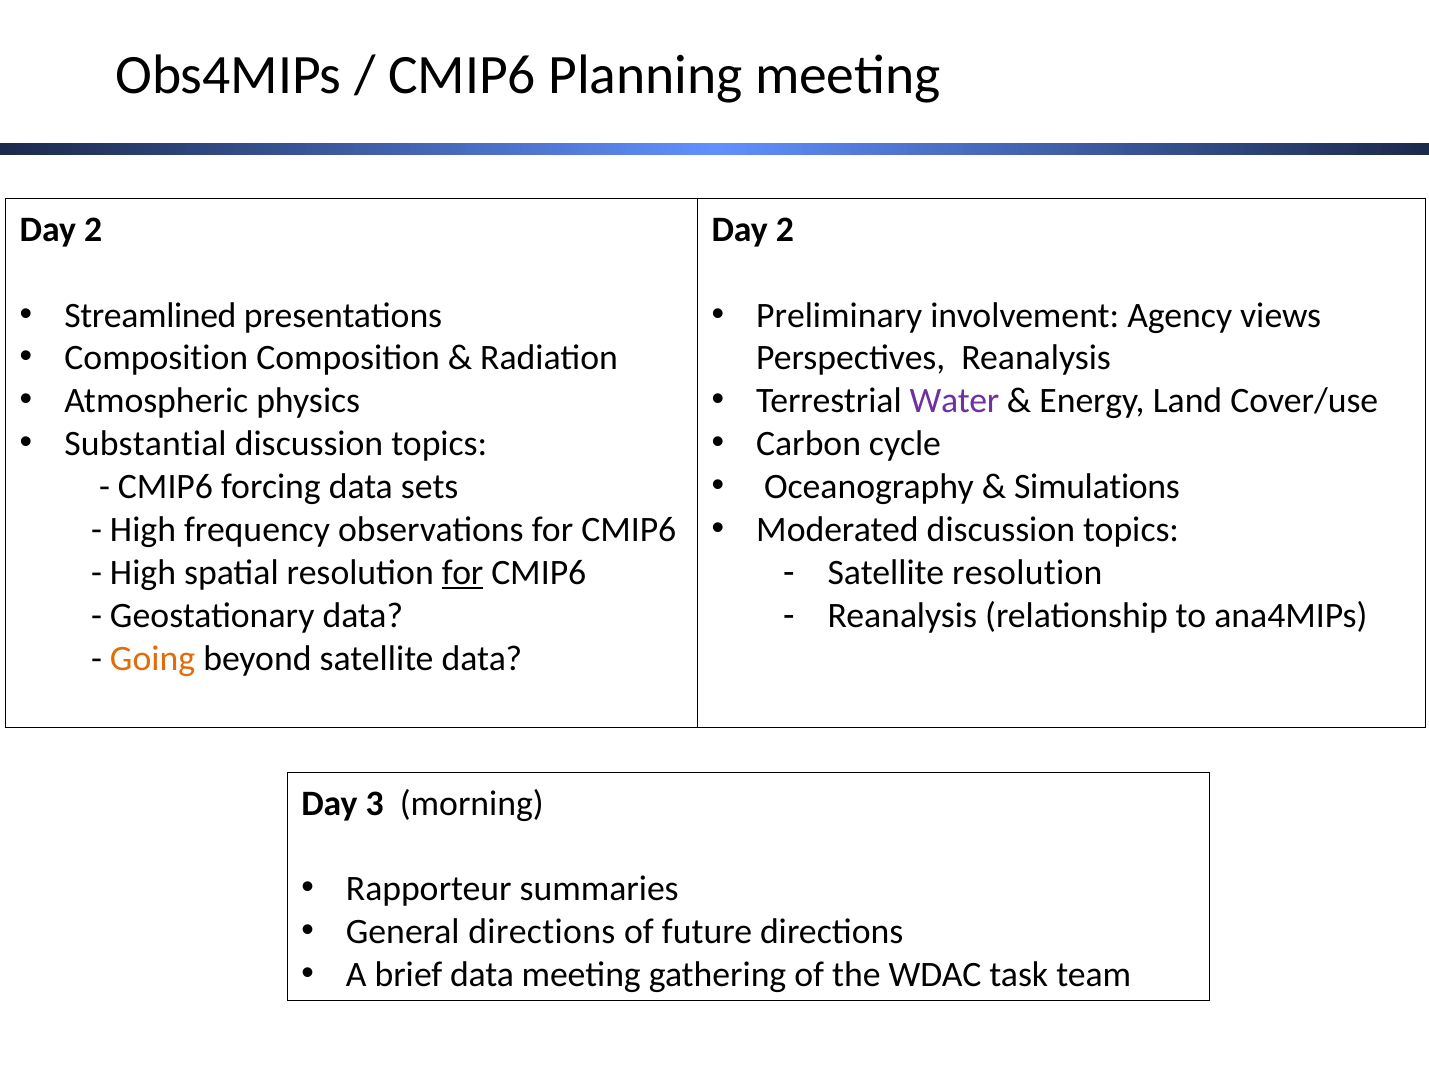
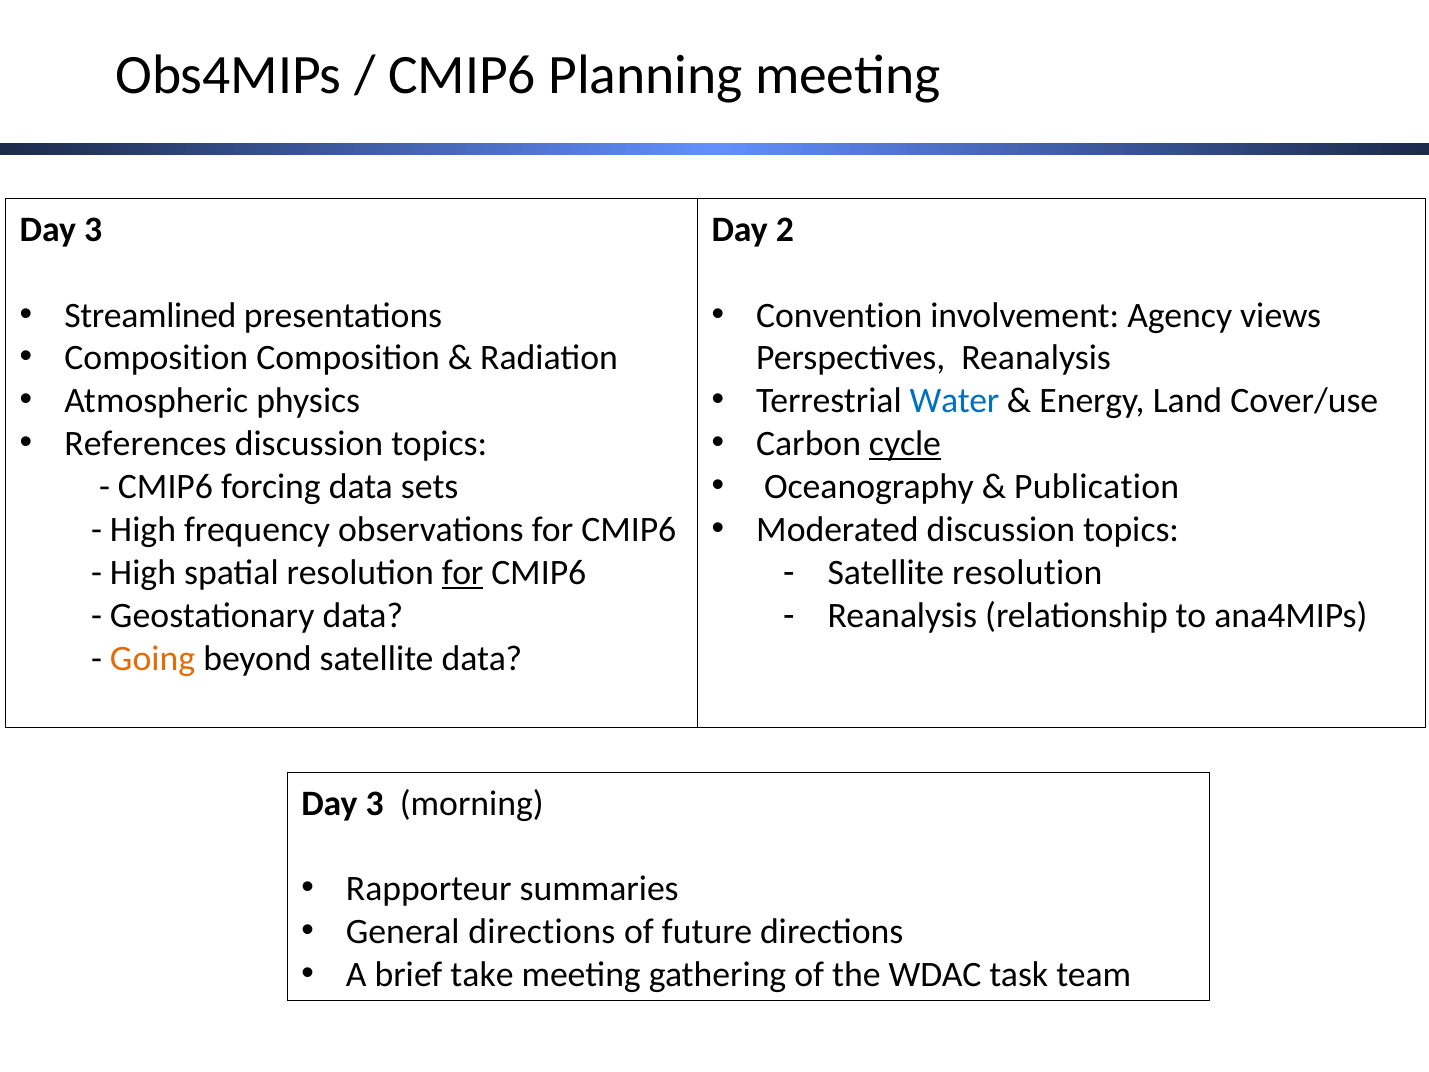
2 at (93, 229): 2 -> 3
Preliminary: Preliminary -> Convention
Water colour: purple -> blue
Substantial: Substantial -> References
cycle underline: none -> present
Simulations: Simulations -> Publication
brief data: data -> take
